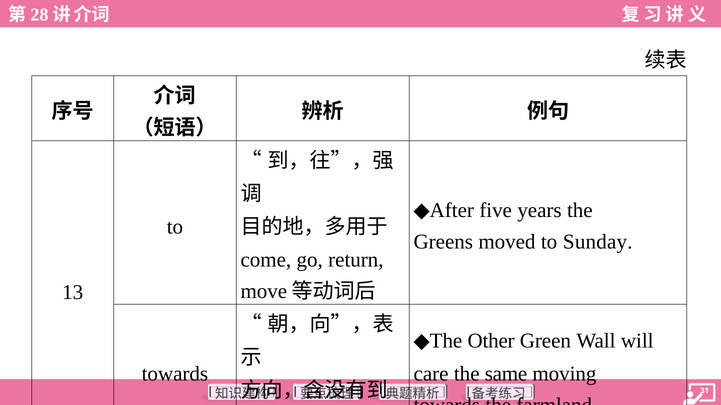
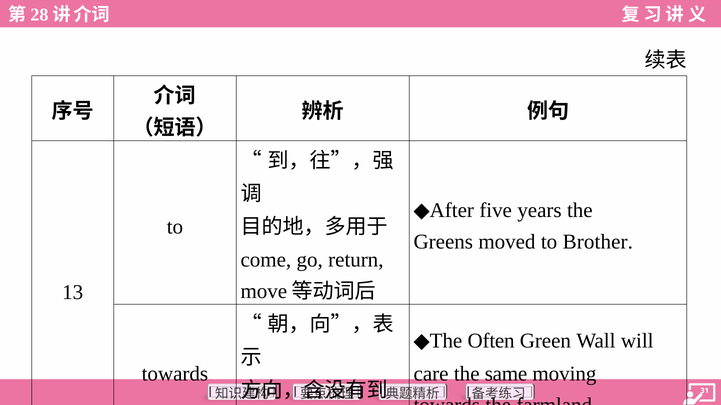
Sunday: Sunday -> Brother
Other: Other -> Often
